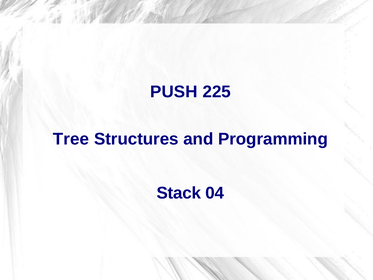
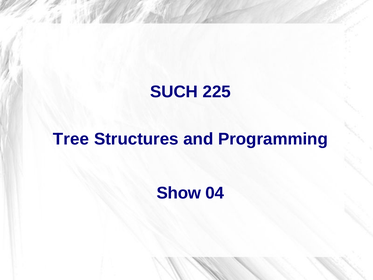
PUSH: PUSH -> SUCH
Stack: Stack -> Show
